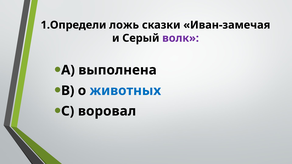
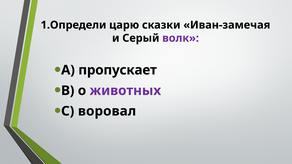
ложь: ложь -> царю
выполнена: выполнена -> пропускает
животных colour: blue -> purple
